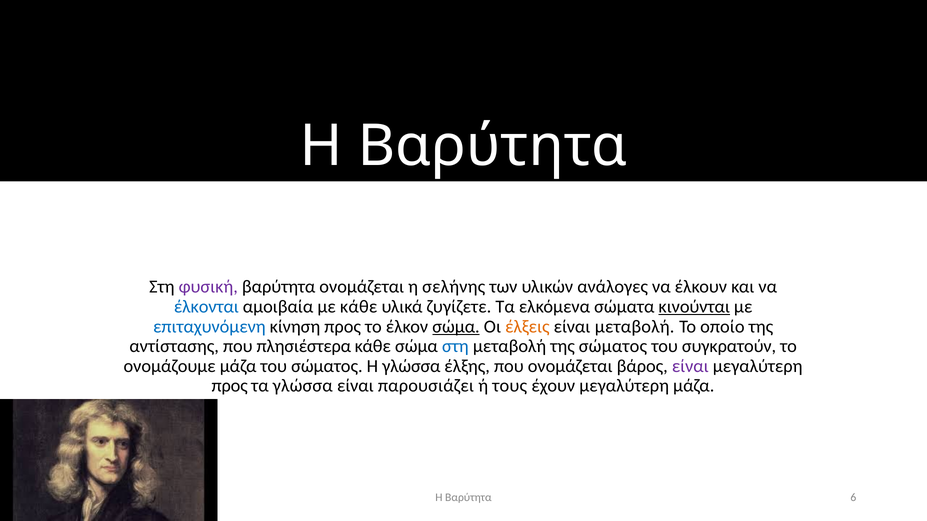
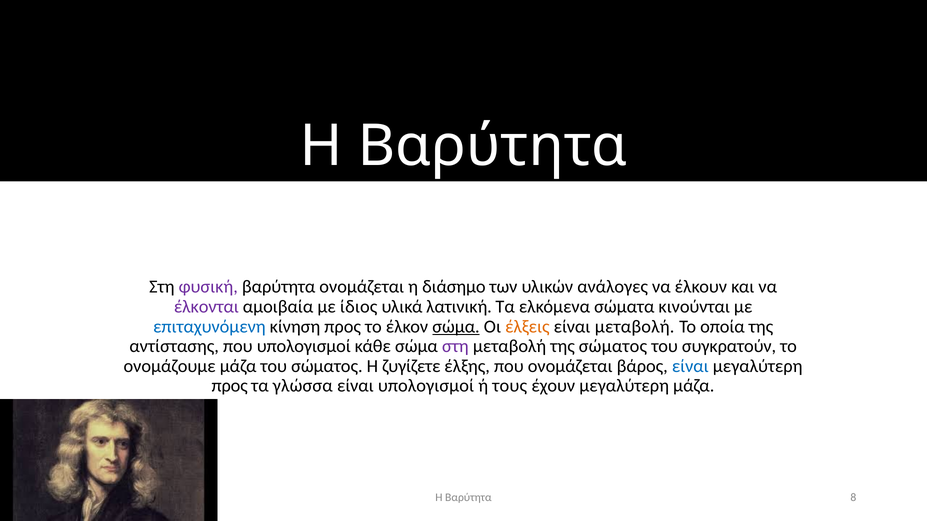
σελήνης: σελήνης -> διάσημο
έλκονται colour: blue -> purple
με κάθε: κάθε -> ίδιος
ζυγίζετε: ζυγίζετε -> λατινική
κινούνται underline: present -> none
οποίο: οποίο -> οποία
που πλησιέστερα: πλησιέστερα -> υπολογισμοί
στη at (455, 347) colour: blue -> purple
Η γλώσσα: γλώσσα -> ζυγίζετε
είναι at (690, 366) colour: purple -> blue
είναι παρουσιάζει: παρουσιάζει -> υπολογισμοί
6: 6 -> 8
